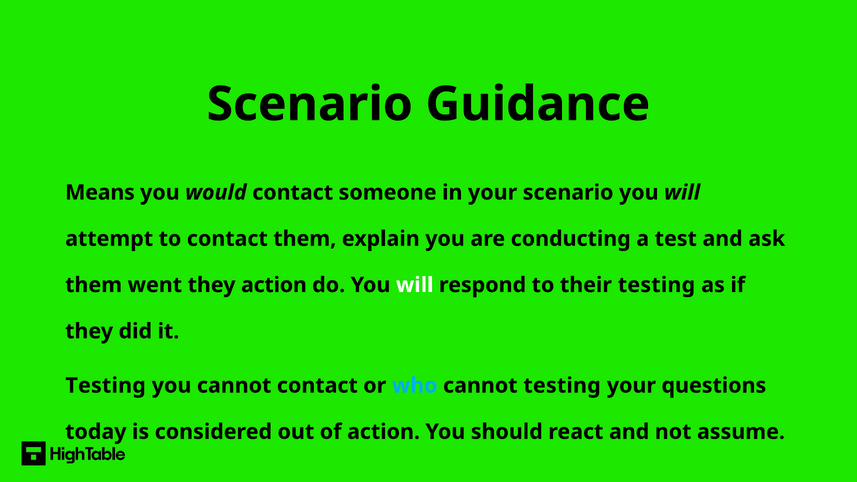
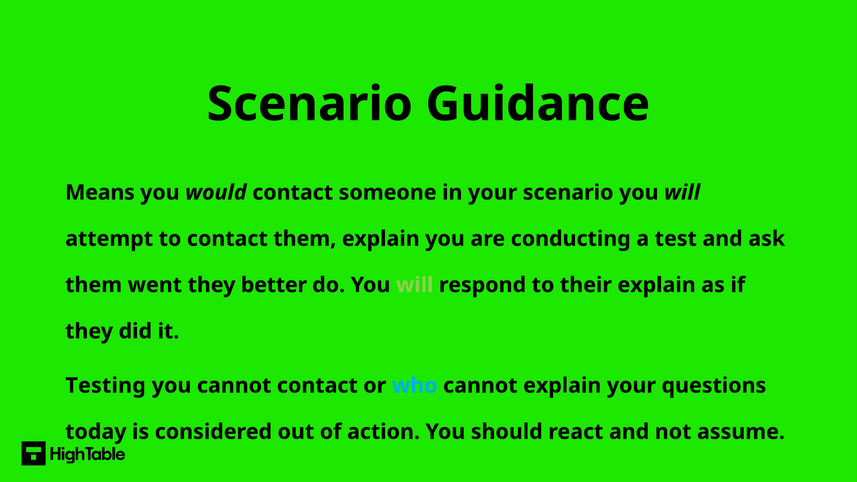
they action: action -> better
will at (415, 285) colour: white -> light green
their testing: testing -> explain
cannot testing: testing -> explain
